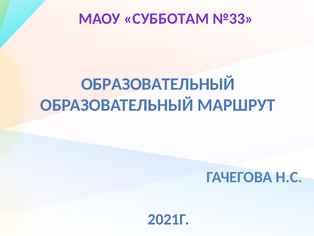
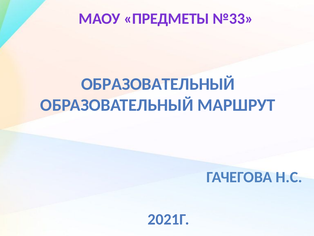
СУББОТАМ: СУББОТАМ -> ПРЕДМЕТЫ
